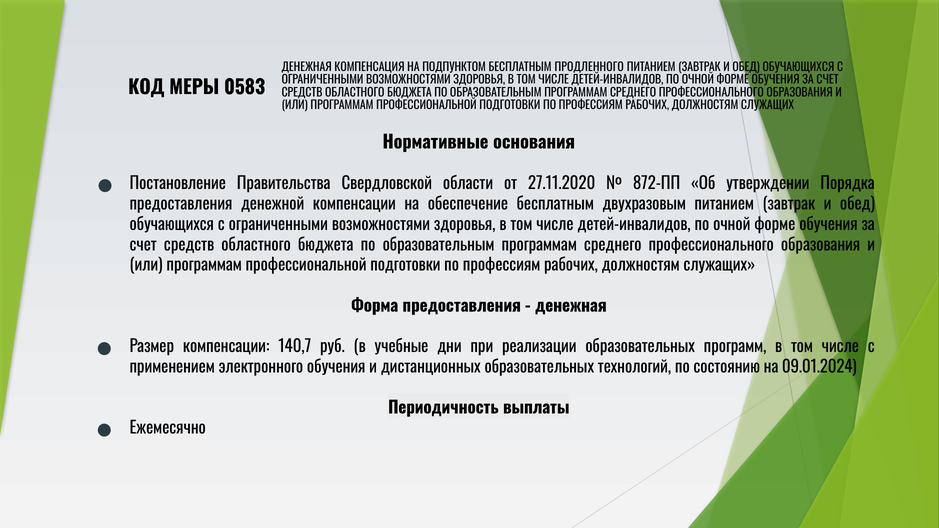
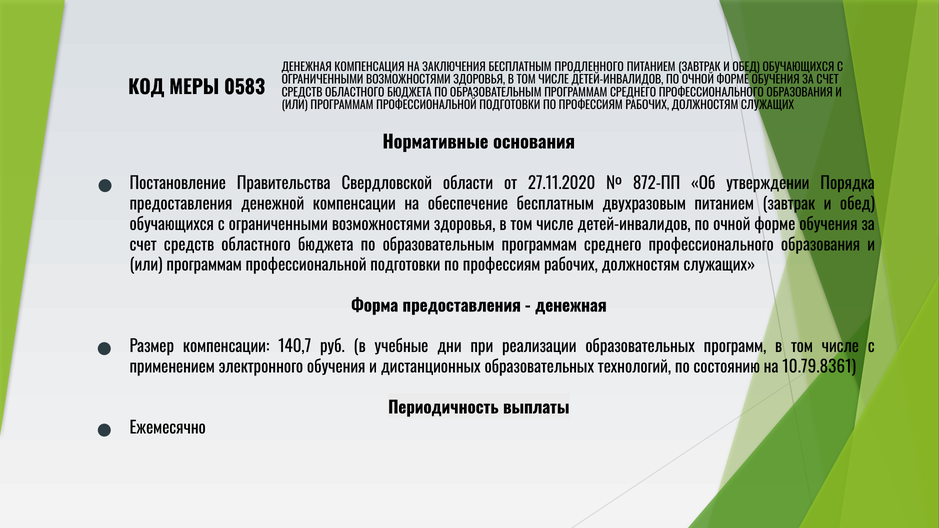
ПОДПУНКТОМ: ПОДПУНКТОМ -> ЗАКЛЮЧЕНИЯ
09.01.2024: 09.01.2024 -> 10.79.8361
